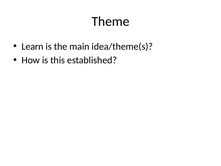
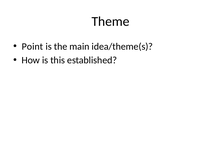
Learn: Learn -> Point
